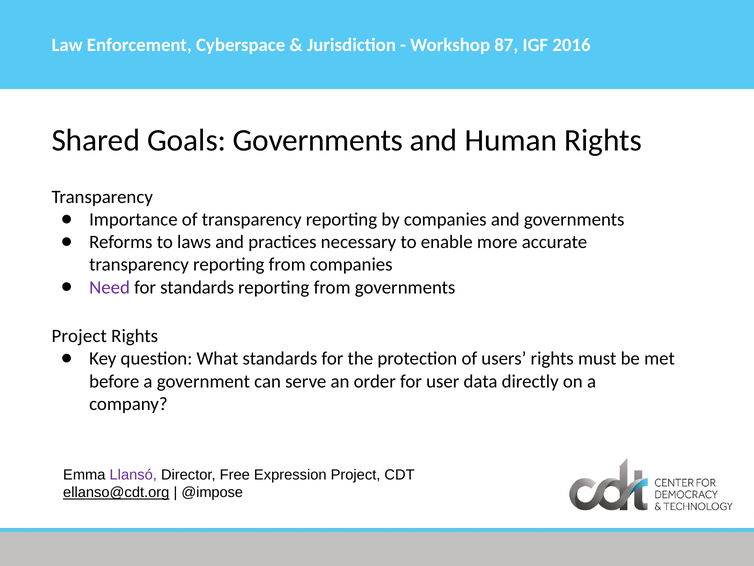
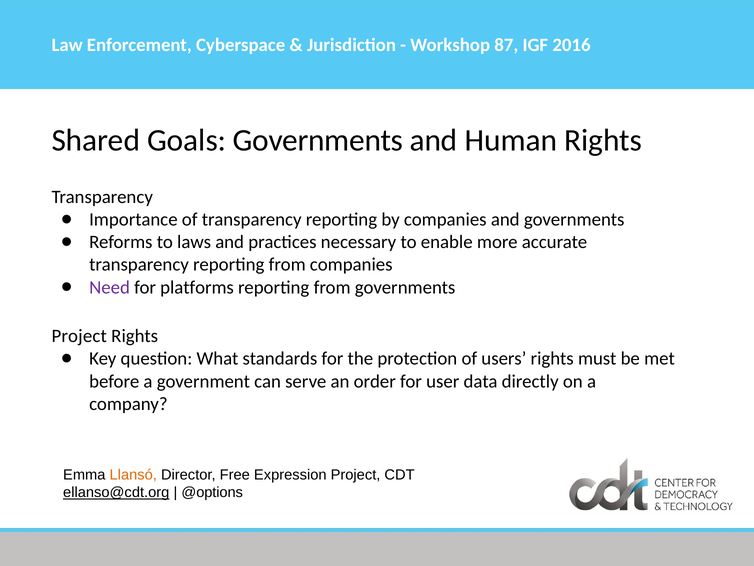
for standards: standards -> platforms
Llansó colour: purple -> orange
@impose: @impose -> @options
